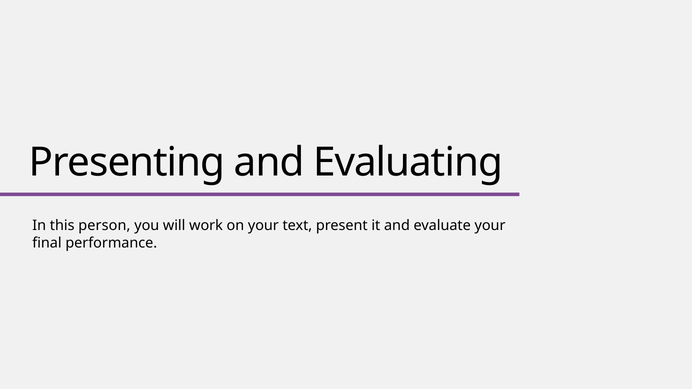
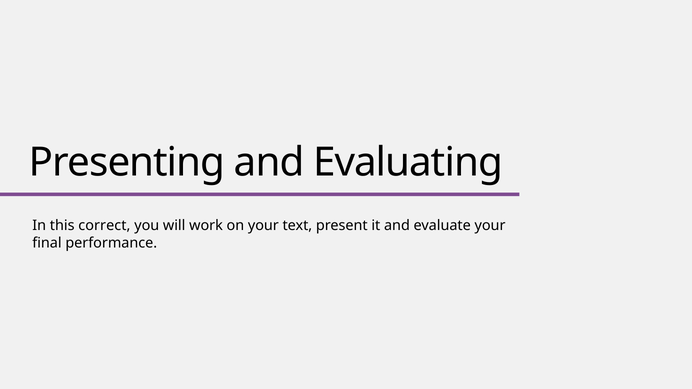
person: person -> correct
